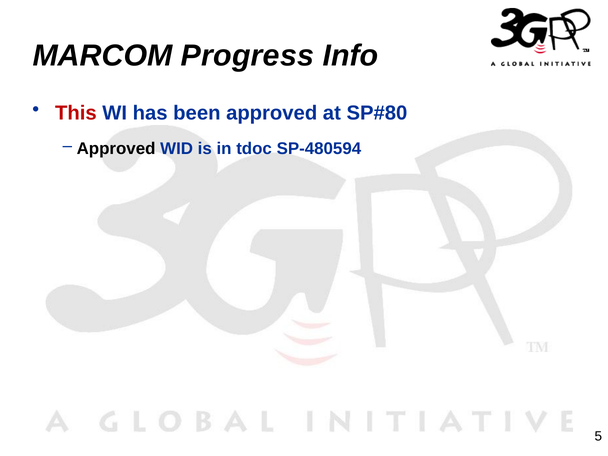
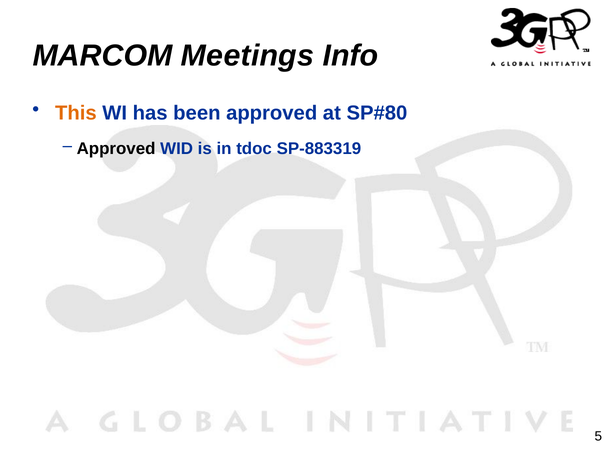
Progress: Progress -> Meetings
This colour: red -> orange
SP-480594: SP-480594 -> SP-883319
